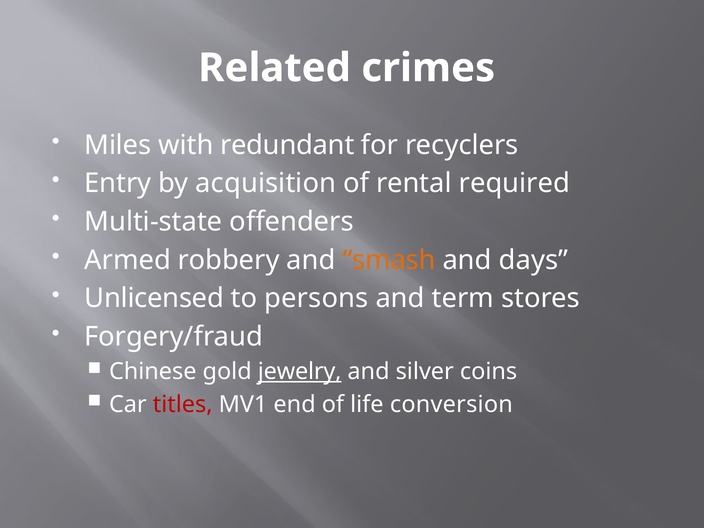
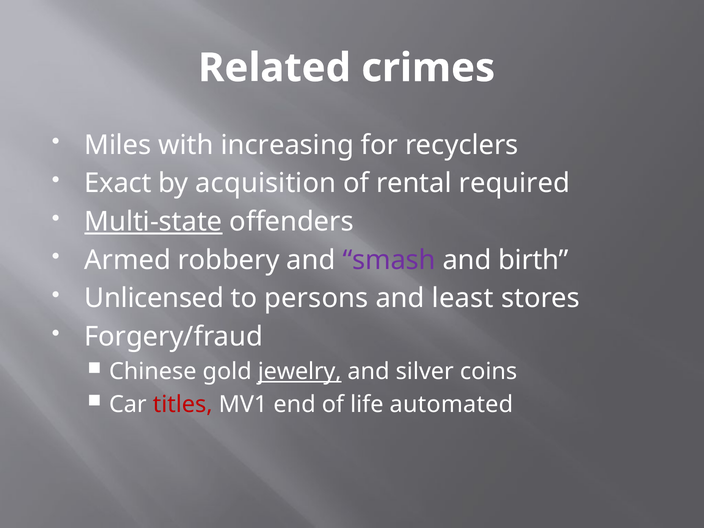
redundant: redundant -> increasing
Entry: Entry -> Exact
Multi-state underline: none -> present
smash colour: orange -> purple
days: days -> birth
term: term -> least
conversion: conversion -> automated
